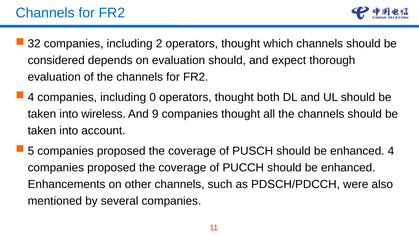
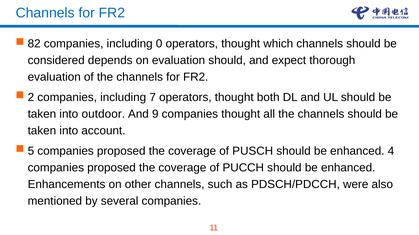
32: 32 -> 82
2: 2 -> 0
4 at (31, 98): 4 -> 2
0: 0 -> 7
wireless: wireless -> outdoor
